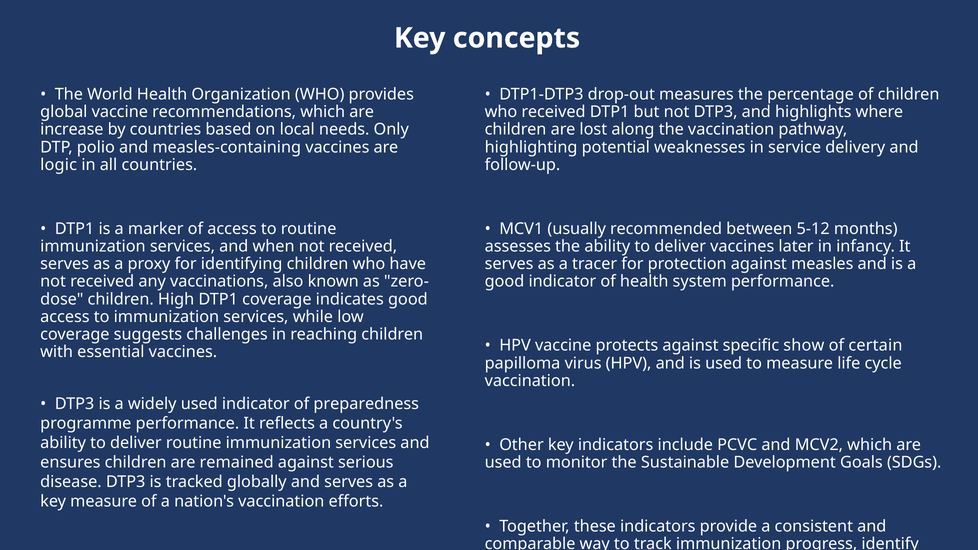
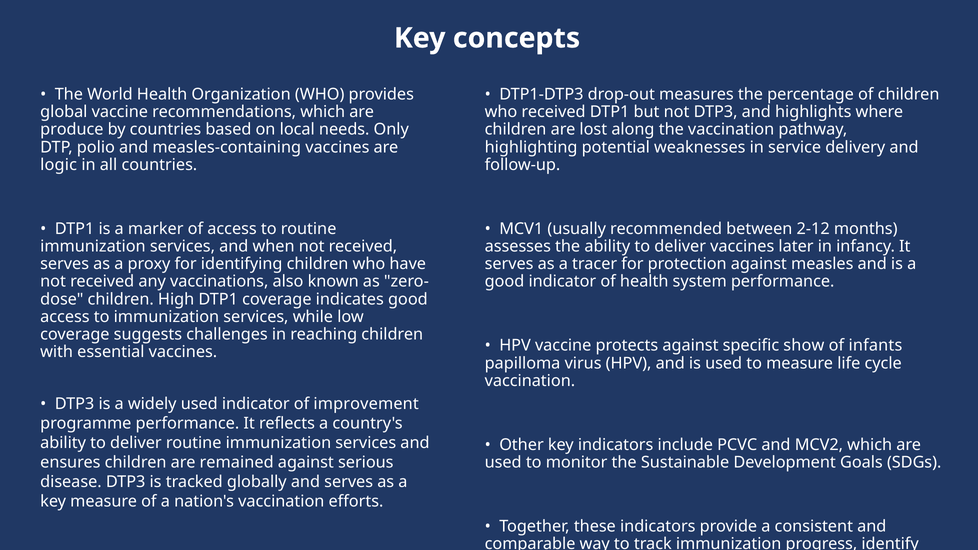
increase: increase -> produce
5-12: 5-12 -> 2-12
certain: certain -> infants
preparedness: preparedness -> improvement
